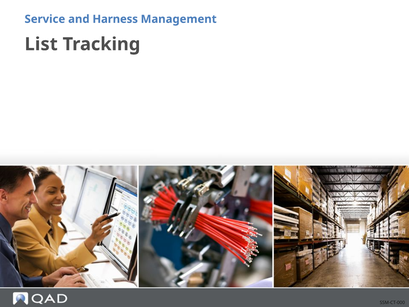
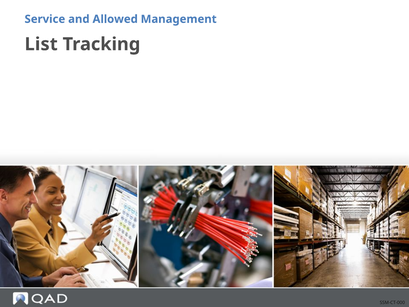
Harness: Harness -> Allowed
